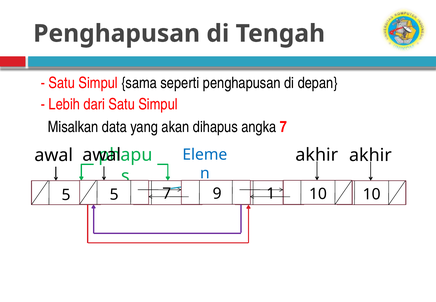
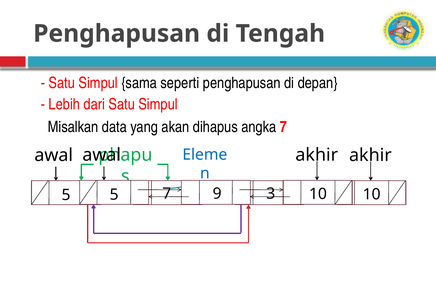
1: 1 -> 3
